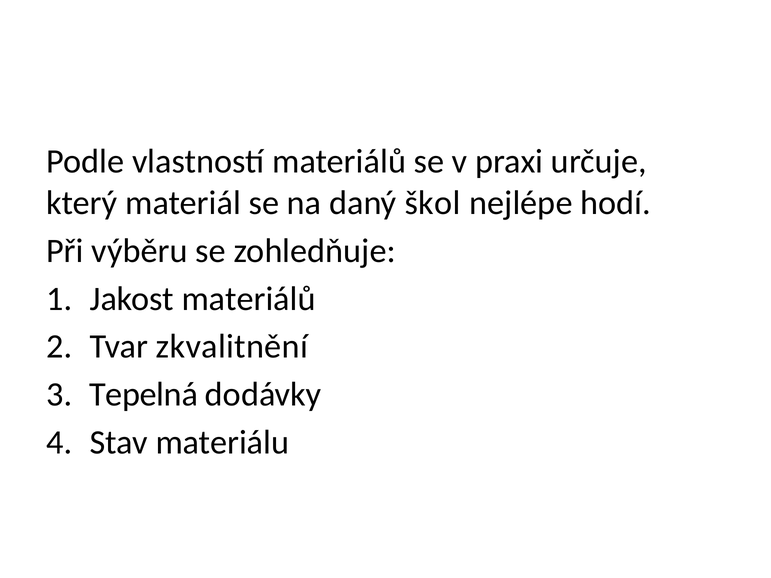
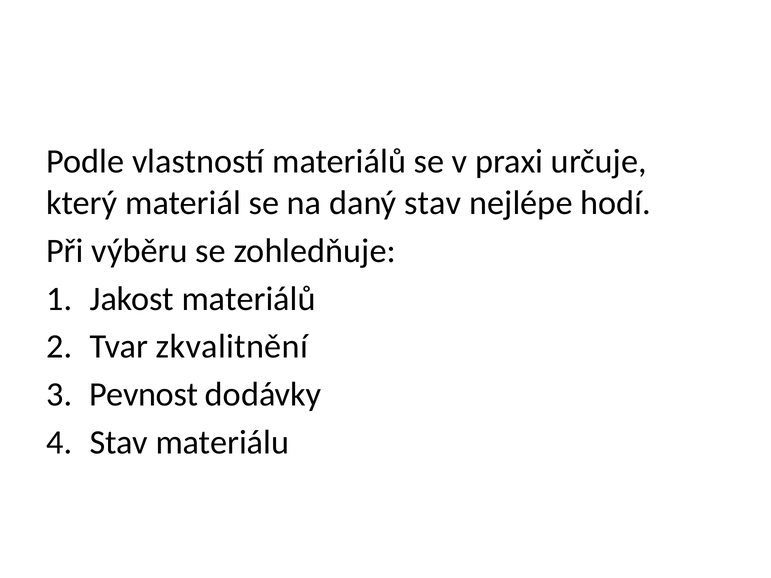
daný škol: škol -> stav
Tepelná: Tepelná -> Pevnost
